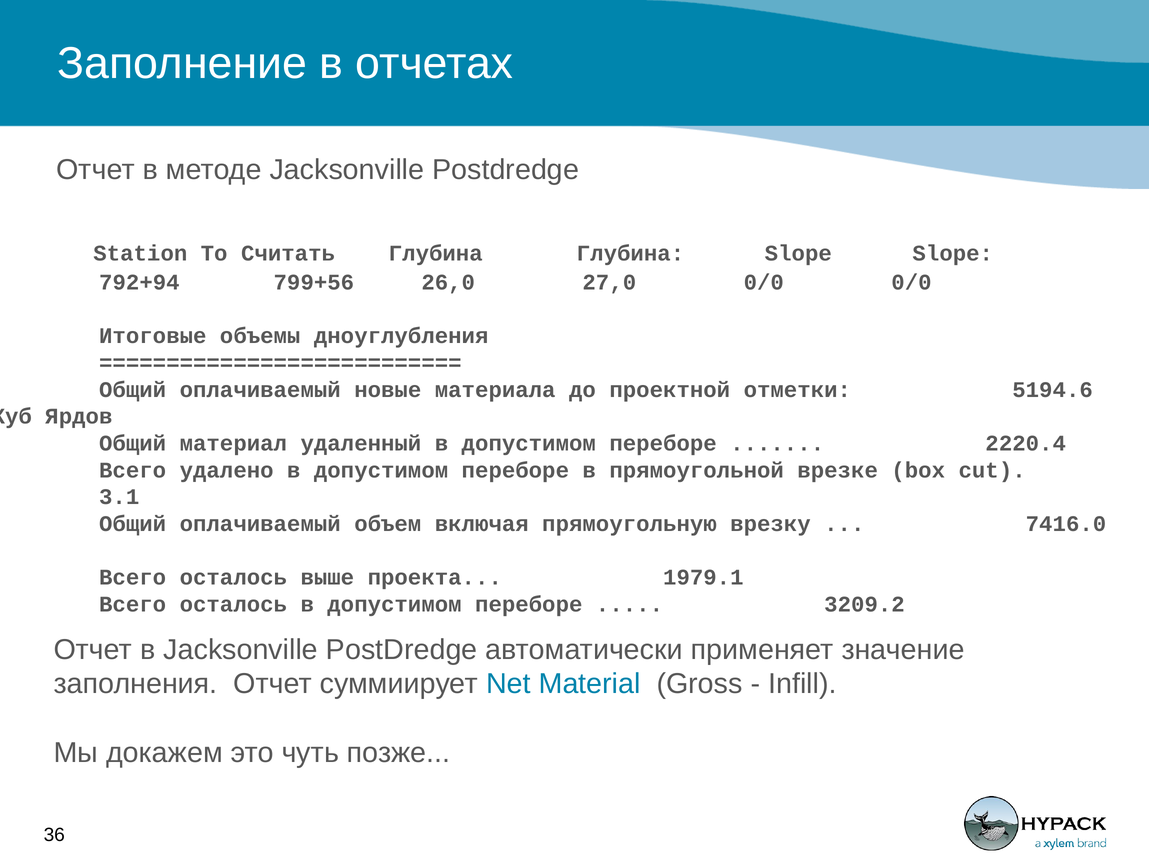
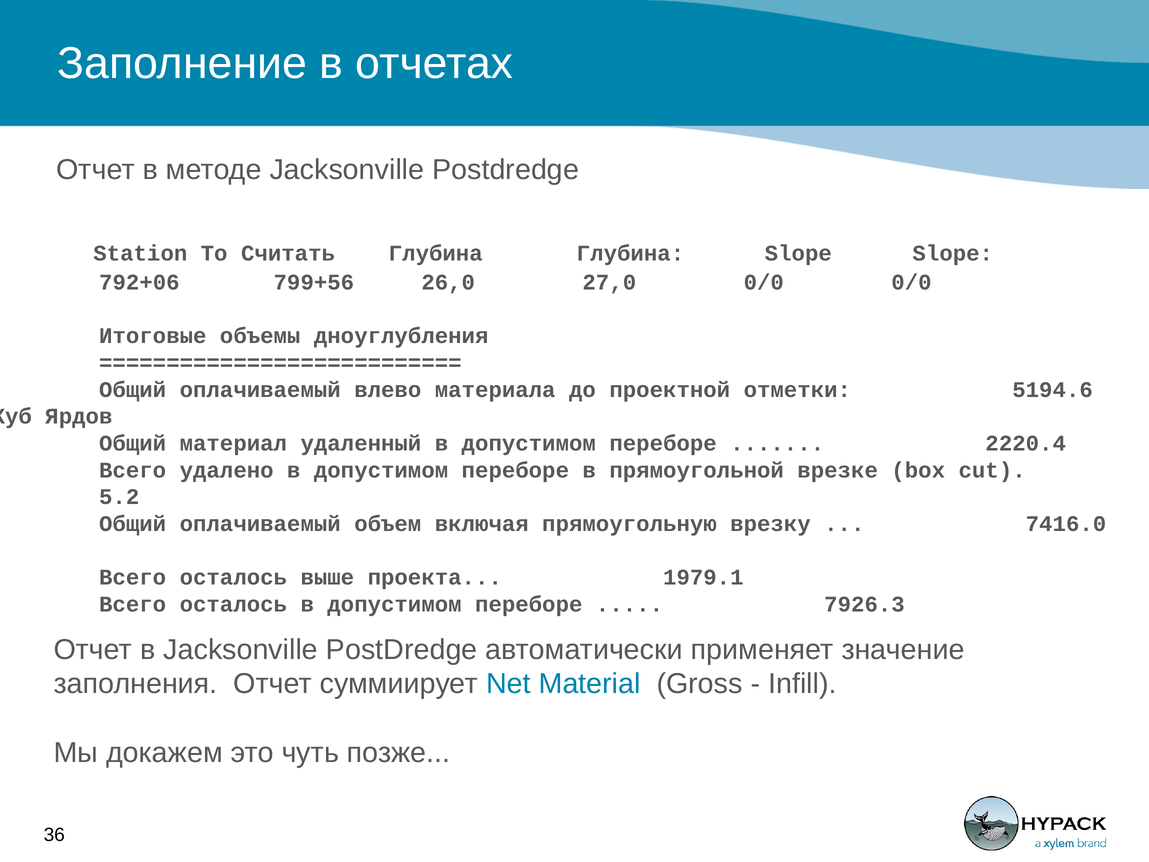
792+94: 792+94 -> 792+06
новые: новые -> влево
3.1: 3.1 -> 5.2
3209.2: 3209.2 -> 7926.3
